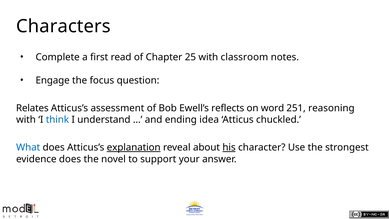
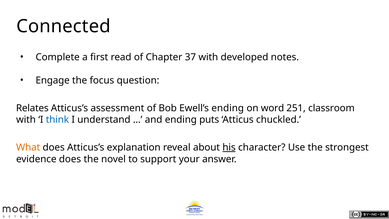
Characters: Characters -> Connected
25: 25 -> 37
classroom: classroom -> developed
Ewell’s reflects: reflects -> ending
reasoning: reasoning -> classroom
idea: idea -> puts
What colour: blue -> orange
explanation underline: present -> none
